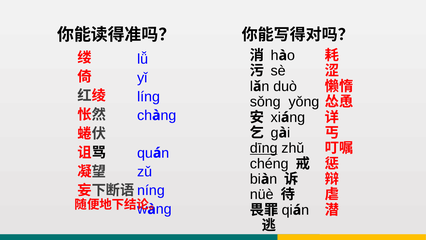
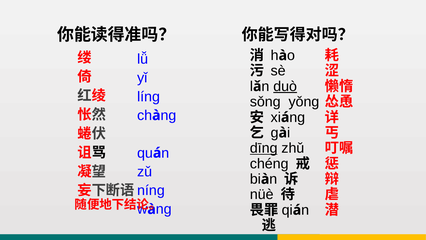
duò underline: none -> present
